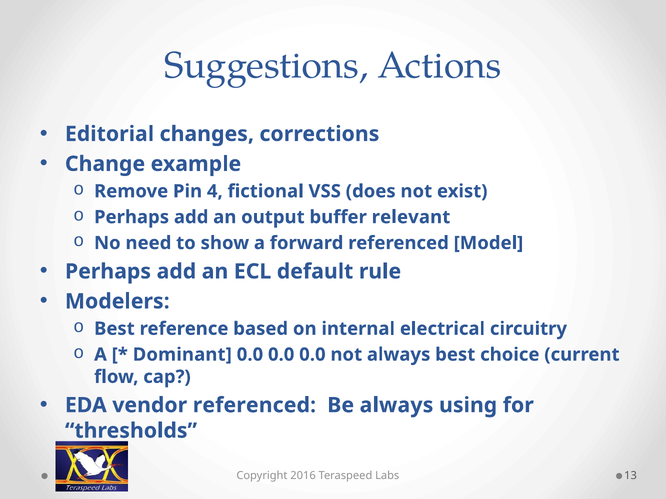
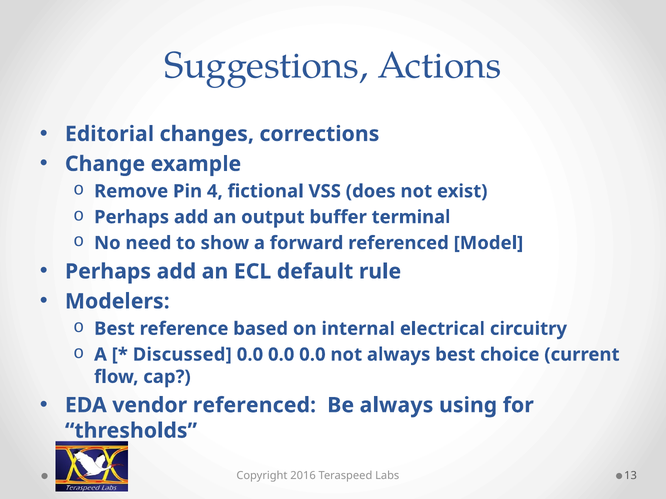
relevant: relevant -> terminal
Dominant: Dominant -> Discussed
